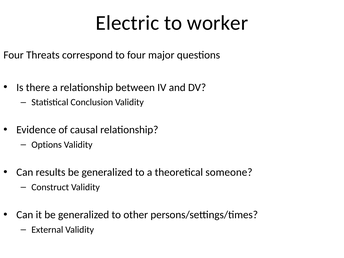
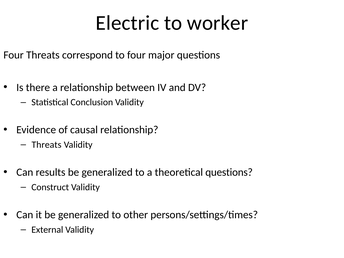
Options at (47, 145): Options -> Threats
theoretical someone: someone -> questions
